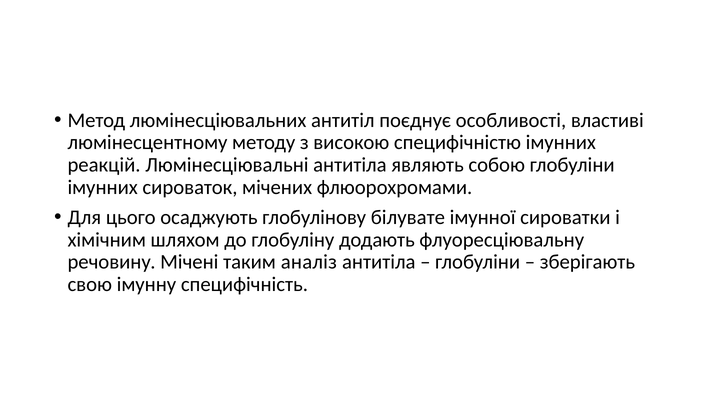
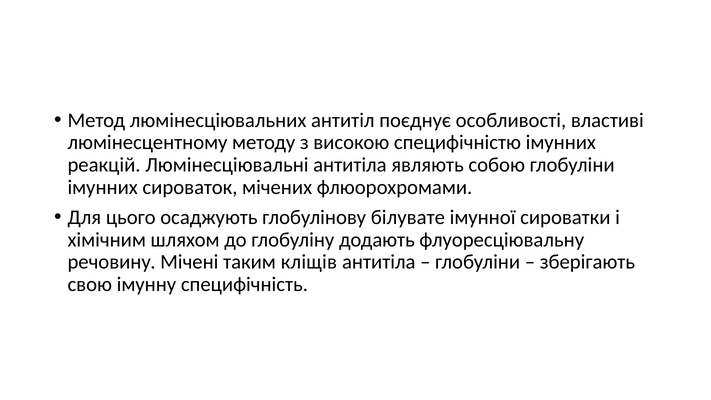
аналіз: аналіз -> кліщів
